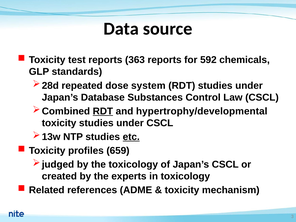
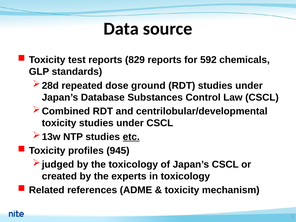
363: 363 -> 829
system: system -> ground
RDT at (103, 111) underline: present -> none
hypertrophy/developmental: hypertrophy/developmental -> centrilobular/developmental
659: 659 -> 945
